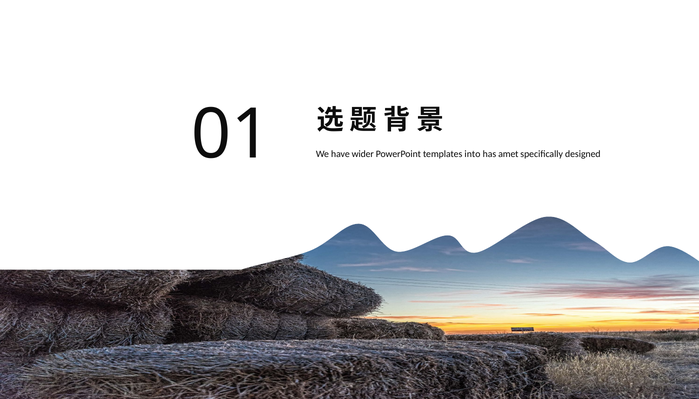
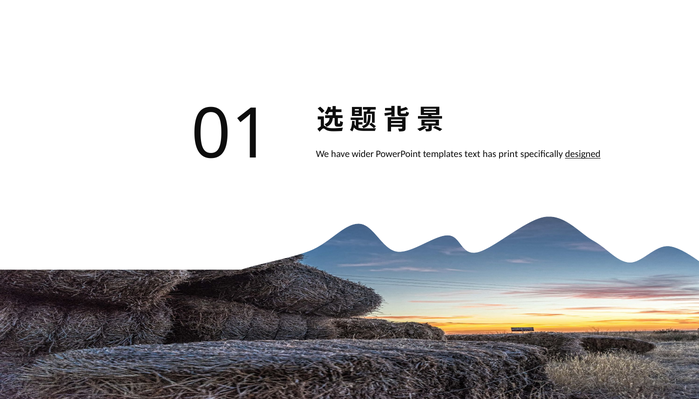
into: into -> text
amet: amet -> print
designed underline: none -> present
